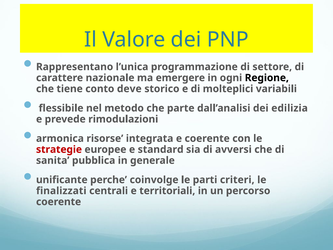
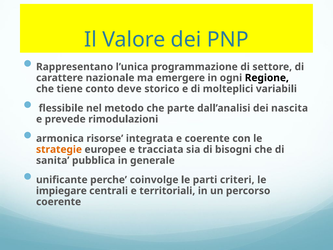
edilizia: edilizia -> nascita
strategie colour: red -> orange
standard: standard -> tracciata
avversi: avversi -> bisogni
finalizzati: finalizzati -> impiegare
